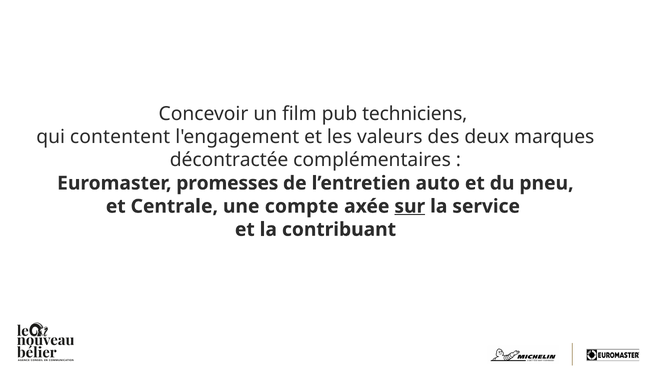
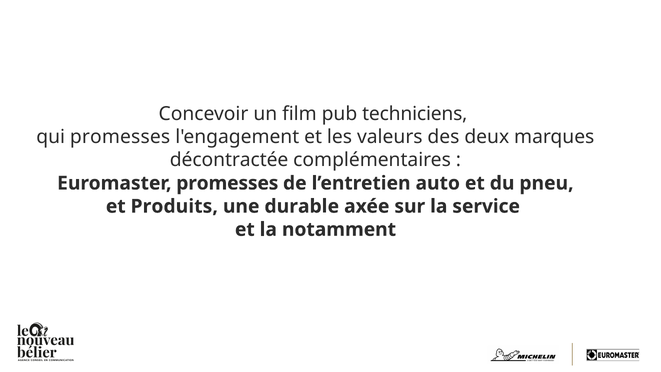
qui contentent: contentent -> promesses
Centrale: Centrale -> Produits
compte: compte -> durable
sur underline: present -> none
contribuant: contribuant -> notamment
